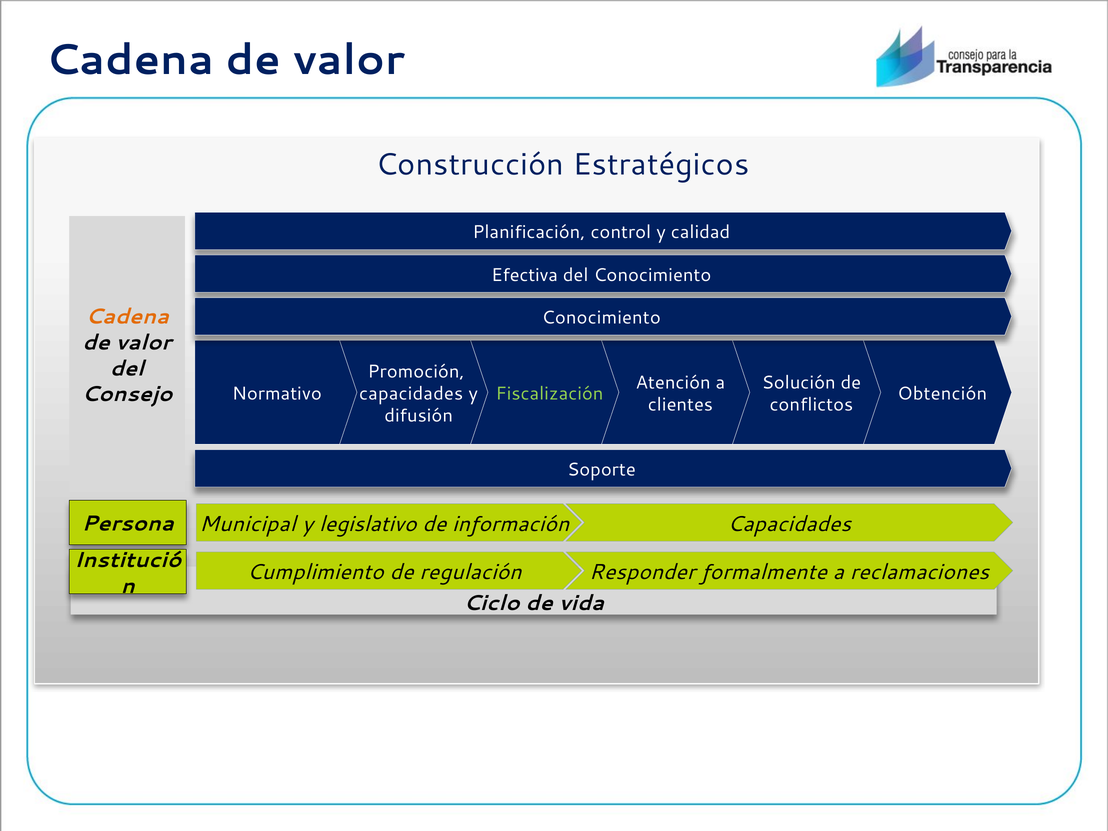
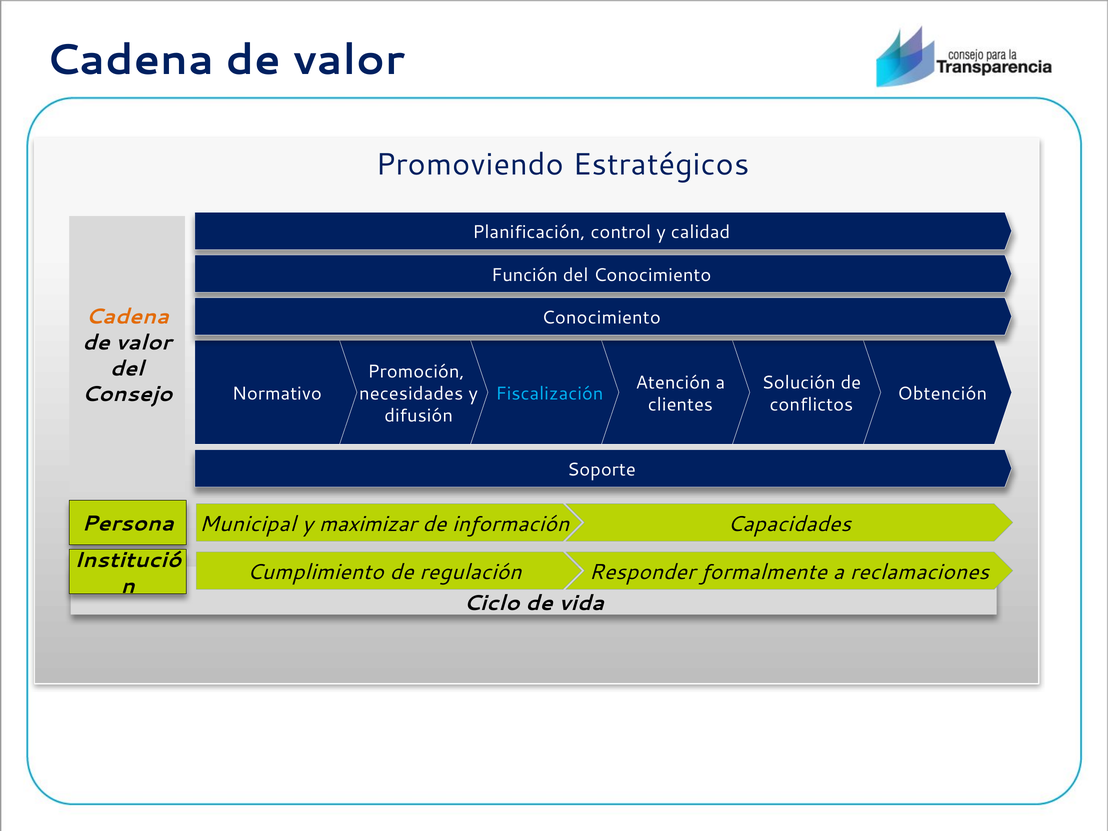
Construcción: Construcción -> Promoviendo
Efectiva: Efectiva -> Función
capacidades at (411, 394): capacidades -> necesidades
Fiscalización colour: light green -> light blue
legislativo: legislativo -> maximizar
